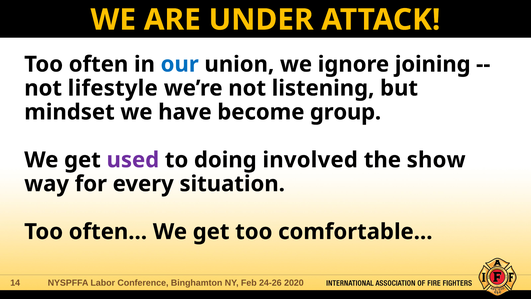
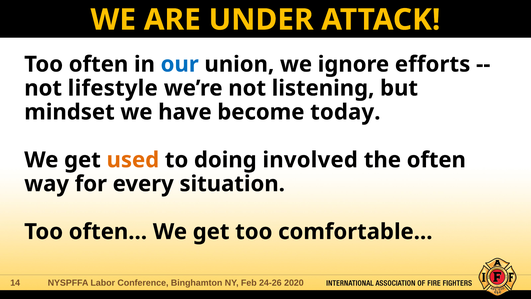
joining: joining -> efforts
group: group -> today
used colour: purple -> orange
the show: show -> often
